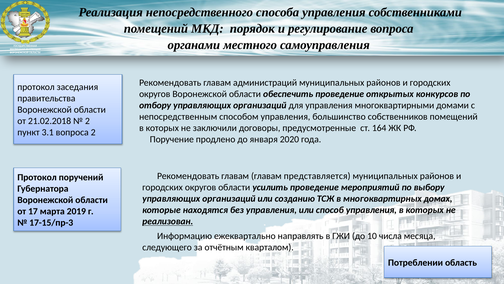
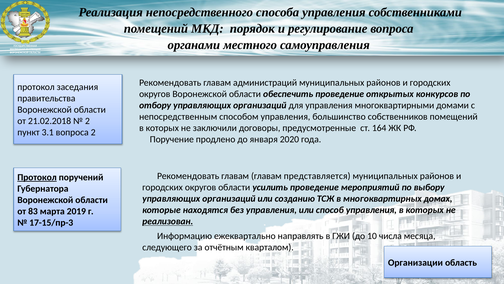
Протокол at (37, 177) underline: none -> present
17: 17 -> 83
Потреблении: Потреблении -> Организации
